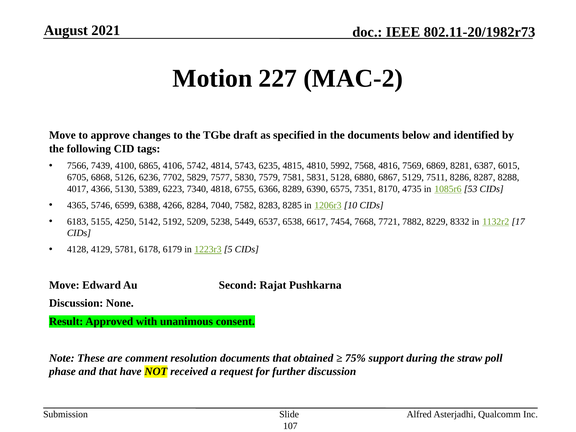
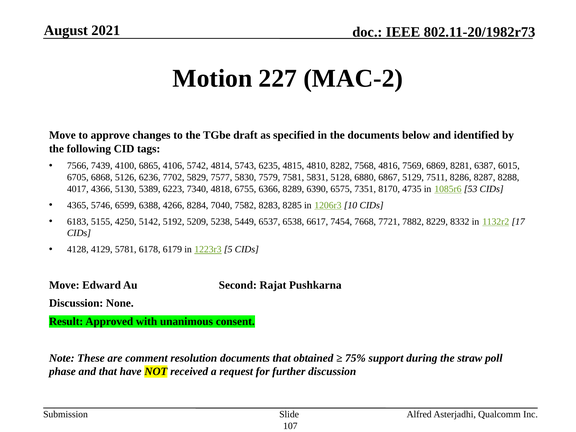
5992: 5992 -> 8282
